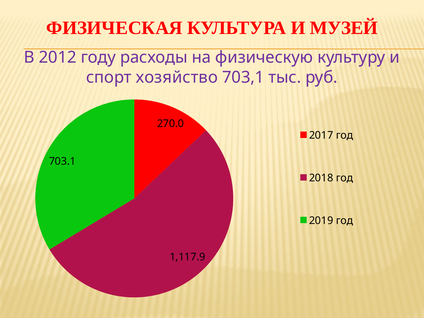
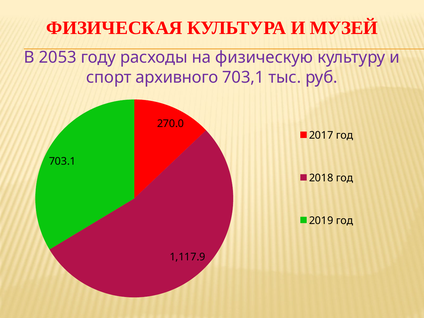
2012: 2012 -> 2053
хозяйство: хозяйство -> архивного
